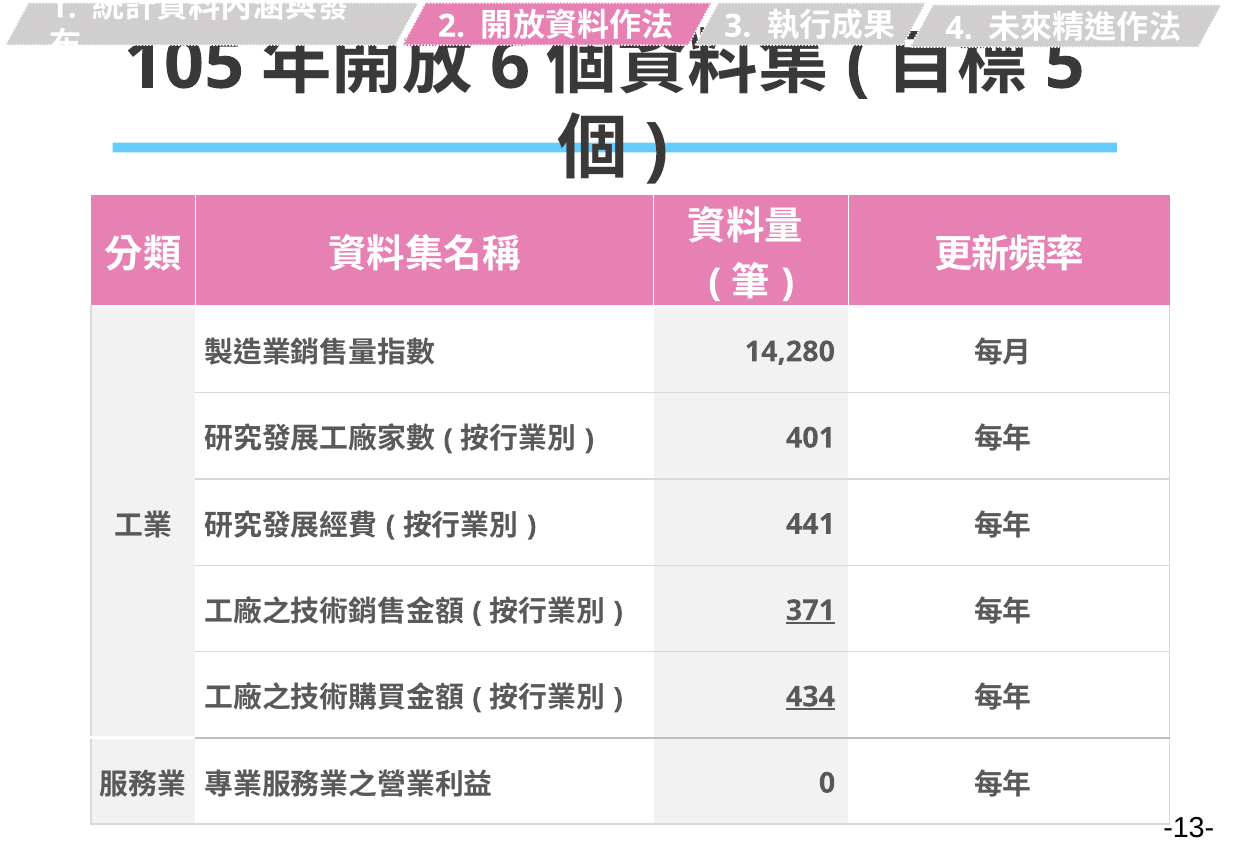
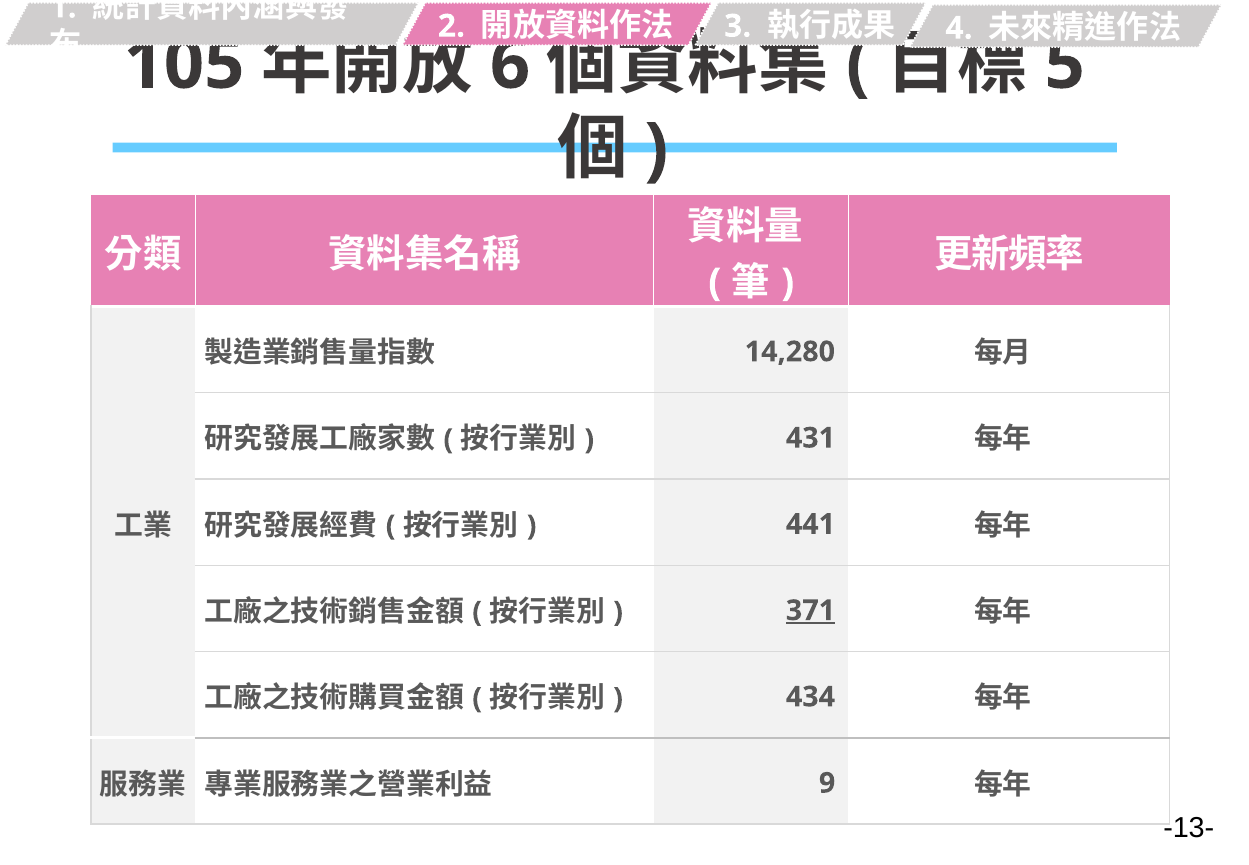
401: 401 -> 431
434 underline: present -> none
0: 0 -> 9
